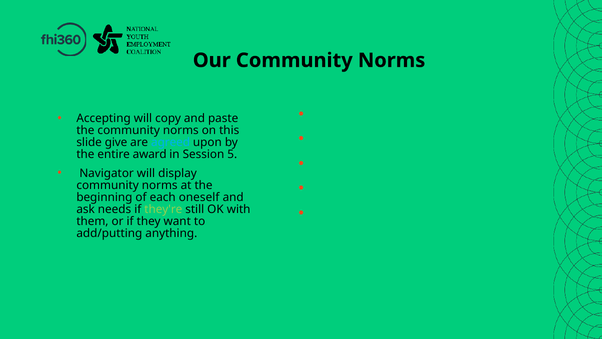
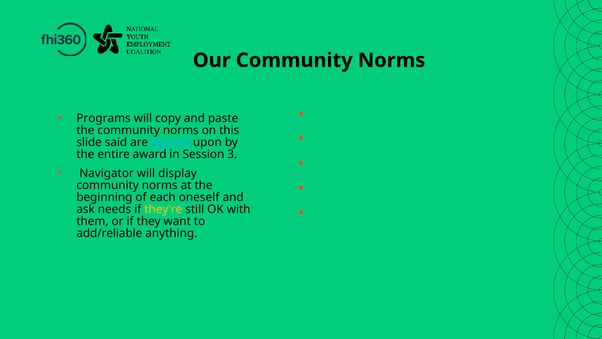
Accepting: Accepting -> Programs
give: give -> said
5: 5 -> 3
they're colour: light green -> yellow
add/putting: add/putting -> add/reliable
